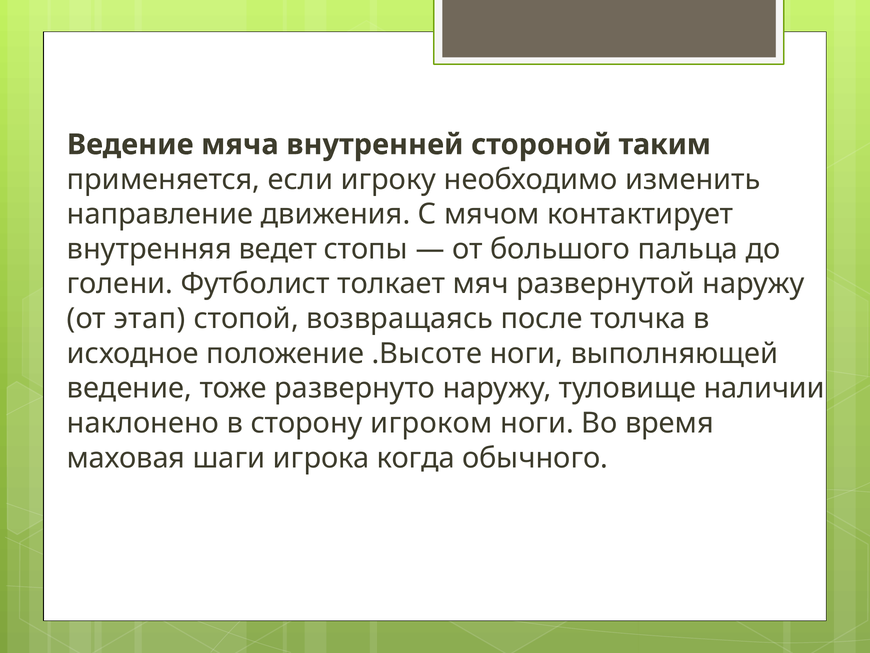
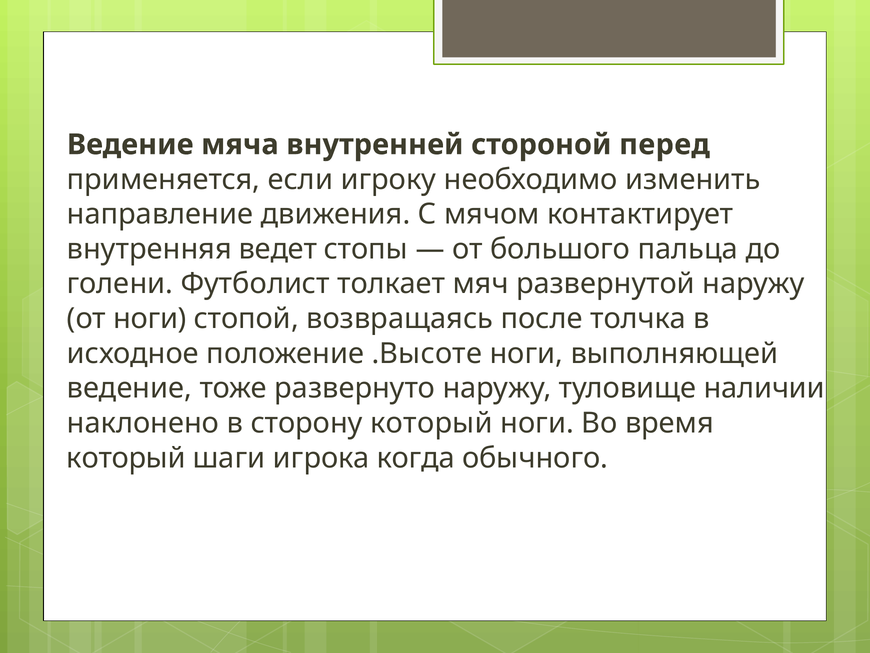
таким: таким -> перед
от этап: этап -> ноги
сторону игроком: игроком -> который
маховая at (126, 458): маховая -> который
